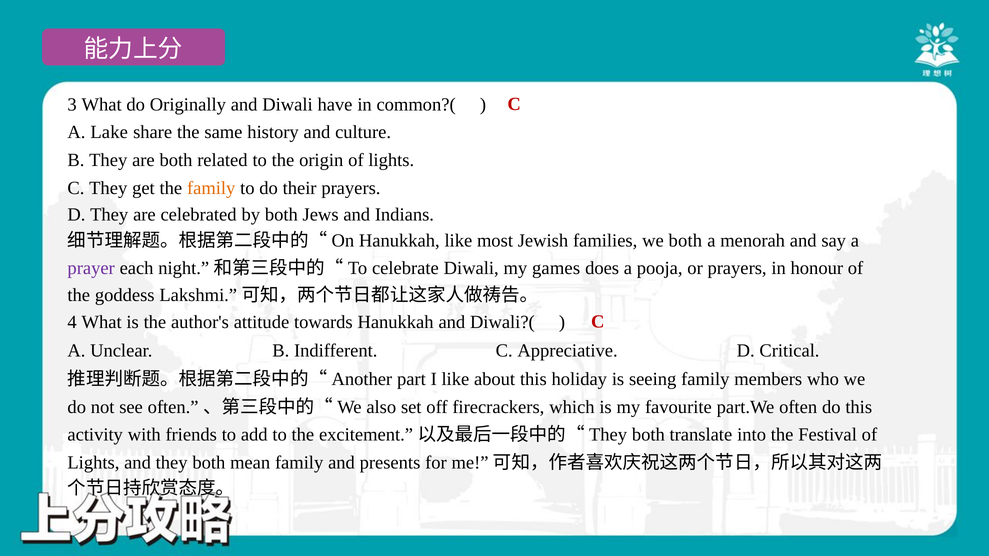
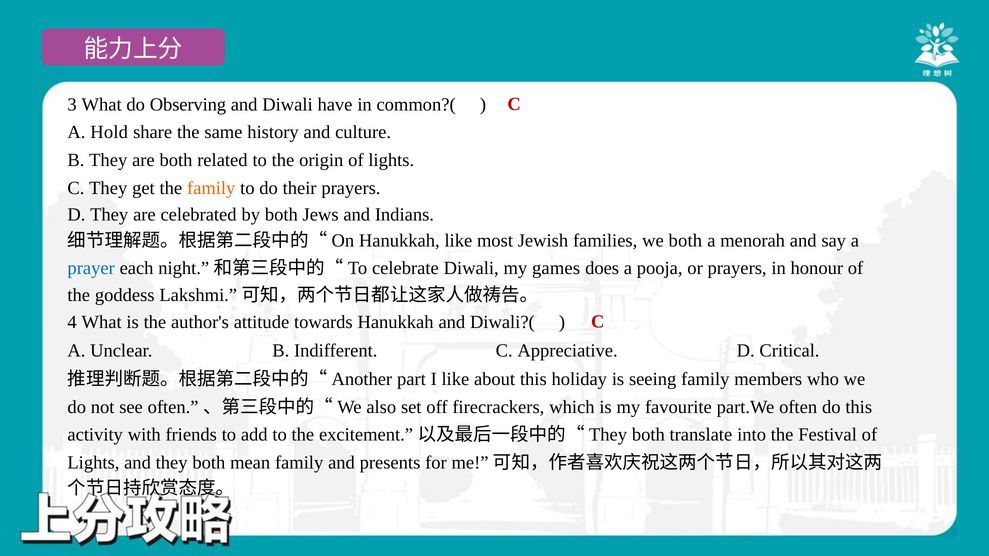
Originally: Originally -> Observing
Lake: Lake -> Hold
prayer colour: purple -> blue
